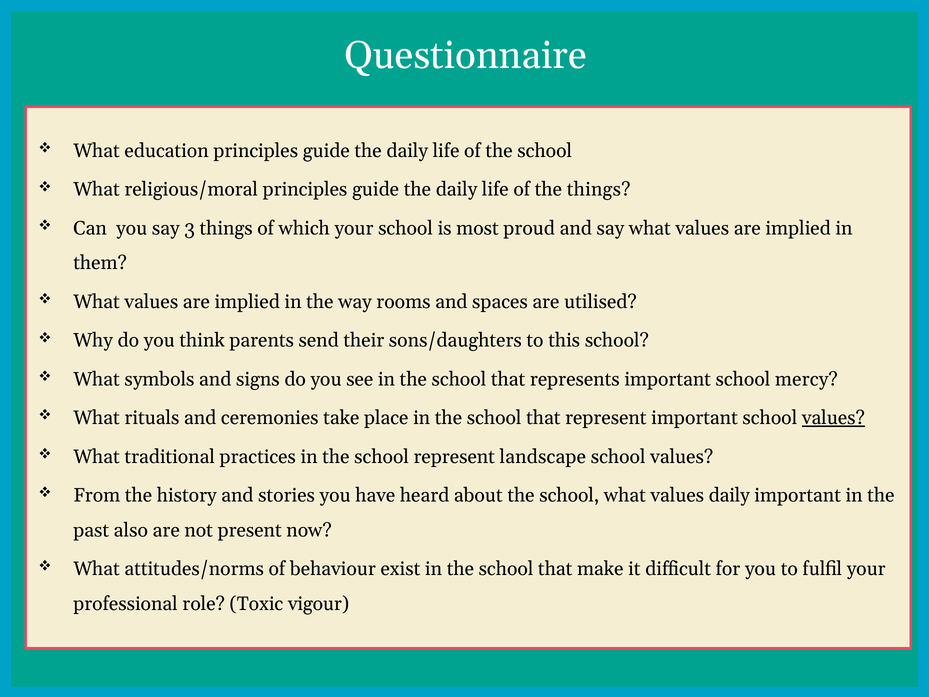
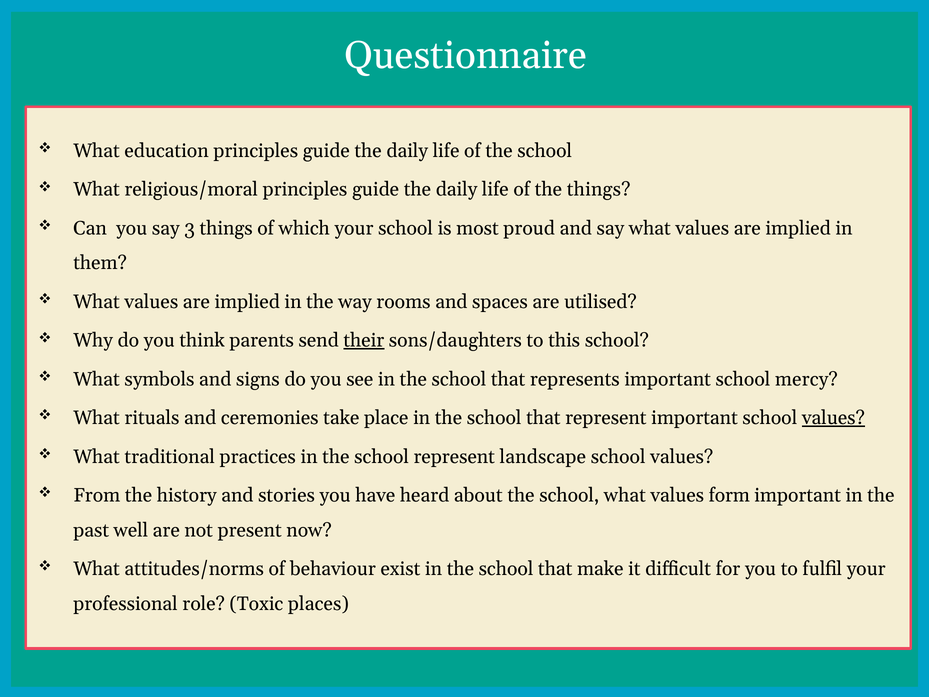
their underline: none -> present
values daily: daily -> form
also: also -> well
vigour: vigour -> places
